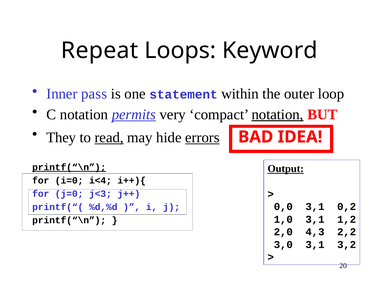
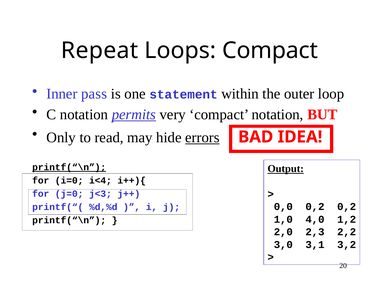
Loops Keyword: Keyword -> Compact
notation at (277, 115) underline: present -> none
They: They -> Only
read underline: present -> none
0,0 3,1: 3,1 -> 0,2
1,0 3,1: 3,1 -> 4,0
4,3: 4,3 -> 2,3
